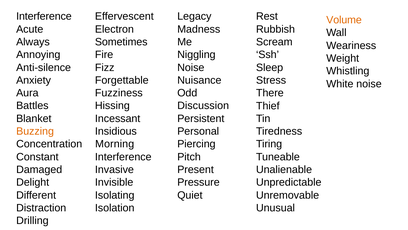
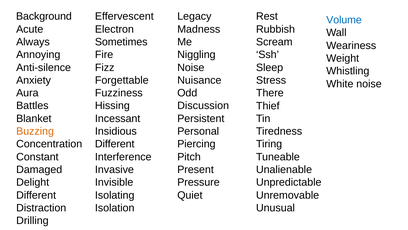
Interference at (44, 16): Interference -> Background
Volume colour: orange -> blue
Morning at (115, 144): Morning -> Different
